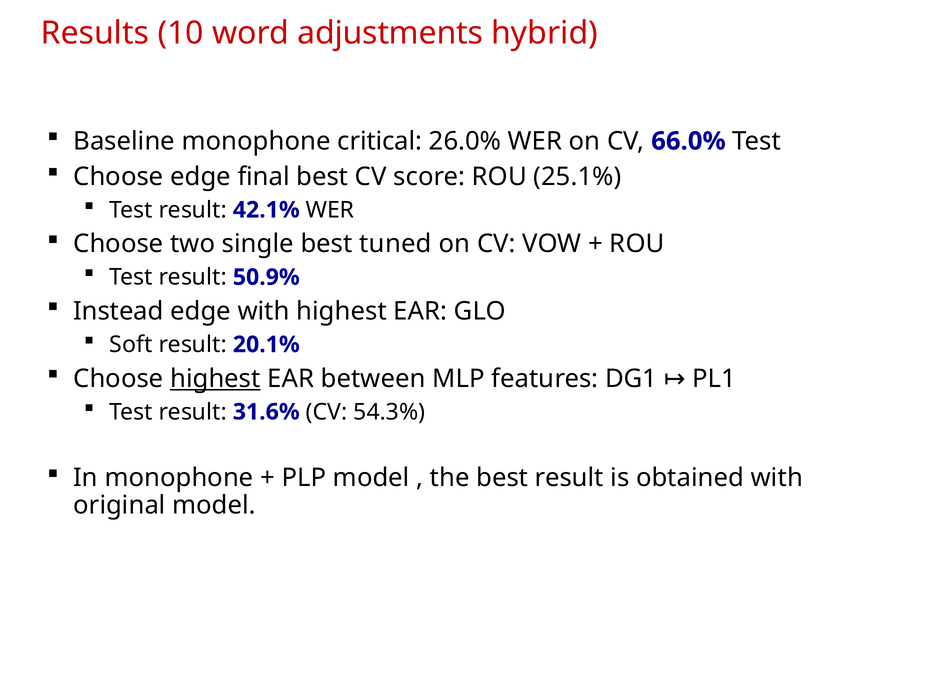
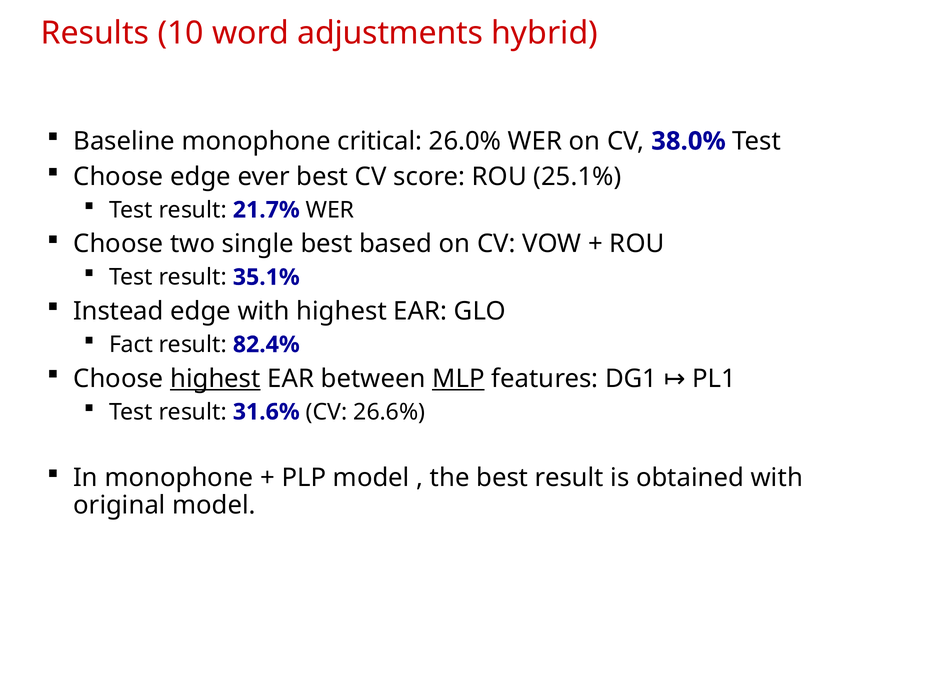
66.0%: 66.0% -> 38.0%
final: final -> ever
42.1%: 42.1% -> 21.7%
tuned: tuned -> based
50.9%: 50.9% -> 35.1%
Soft: Soft -> Fact
20.1%: 20.1% -> 82.4%
MLP underline: none -> present
54.3%: 54.3% -> 26.6%
